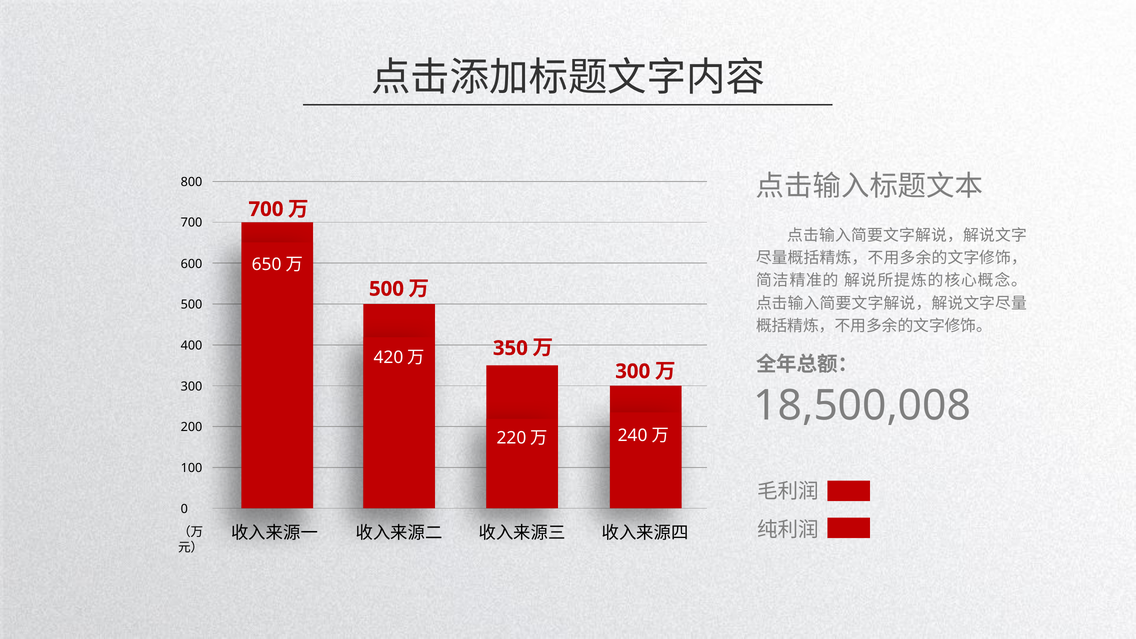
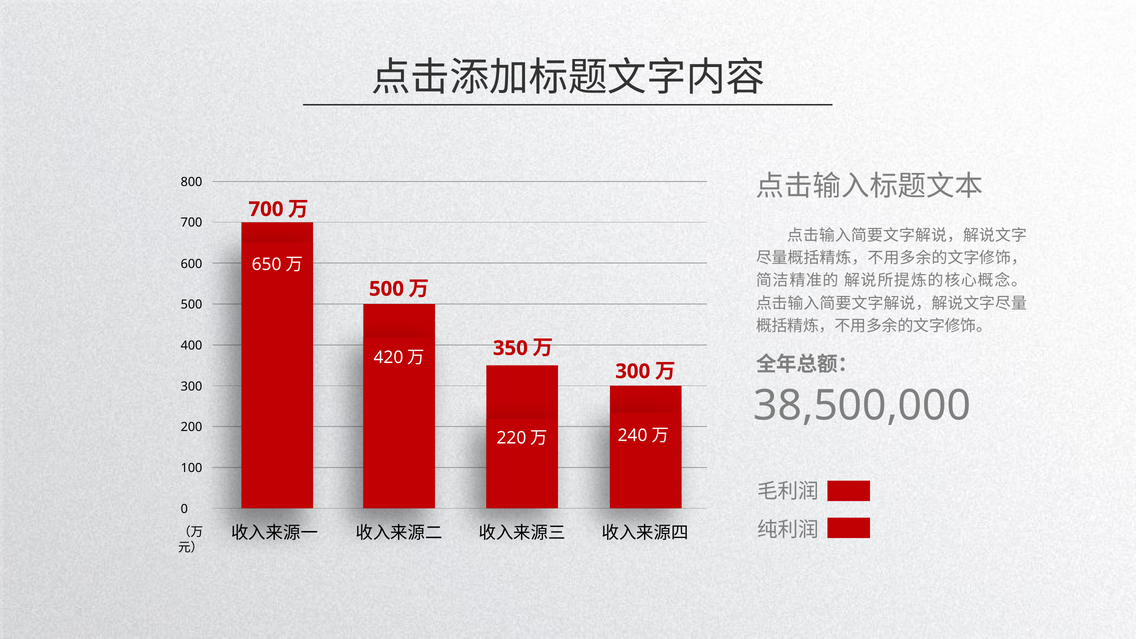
18,500,008: 18,500,008 -> 38,500,000
